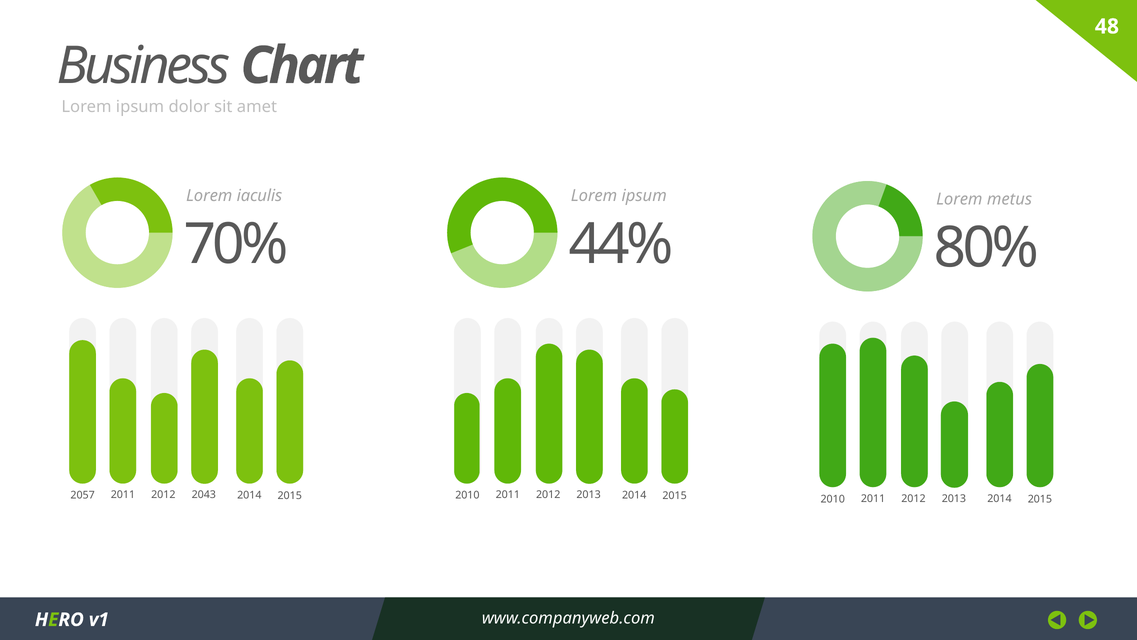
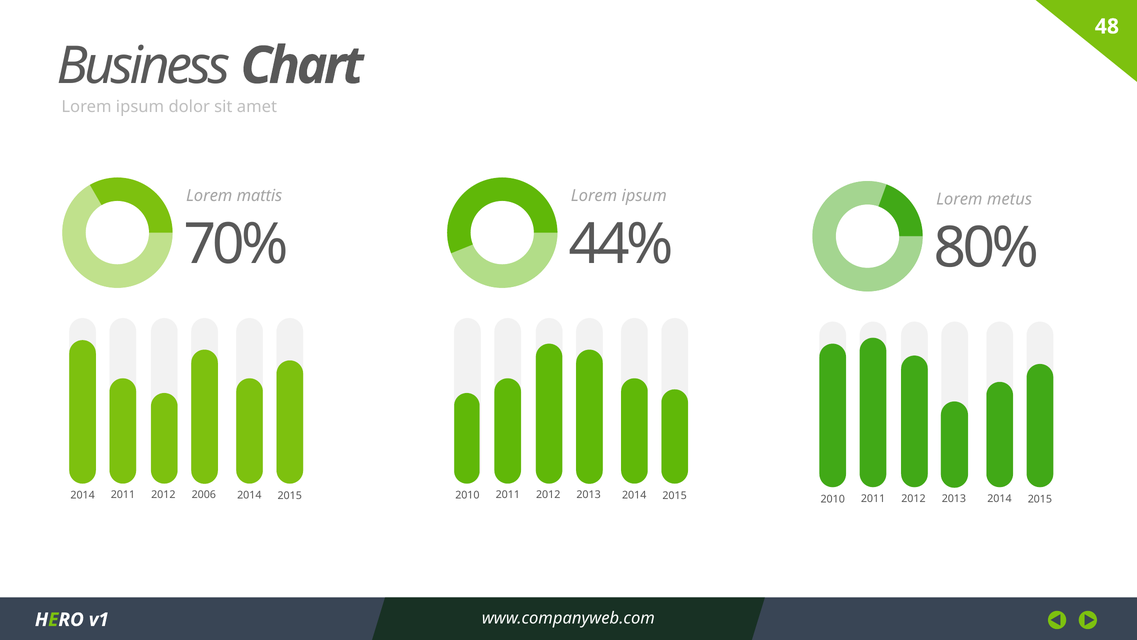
iaculis: iaculis -> mattis
2057 at (83, 495): 2057 -> 2014
2043: 2043 -> 2006
